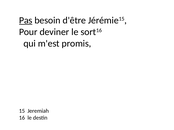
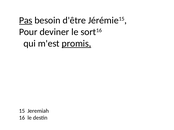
promis underline: none -> present
